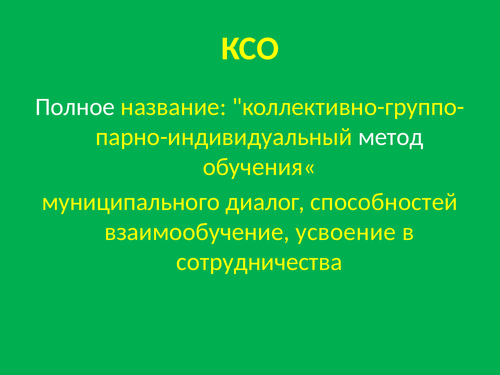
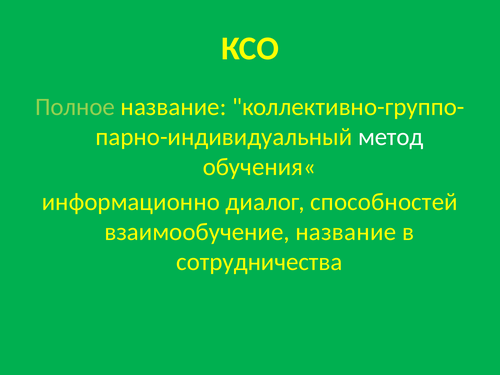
Полное colour: white -> light green
муниципального: муниципального -> информационно
взаимообучение усвоение: усвоение -> название
